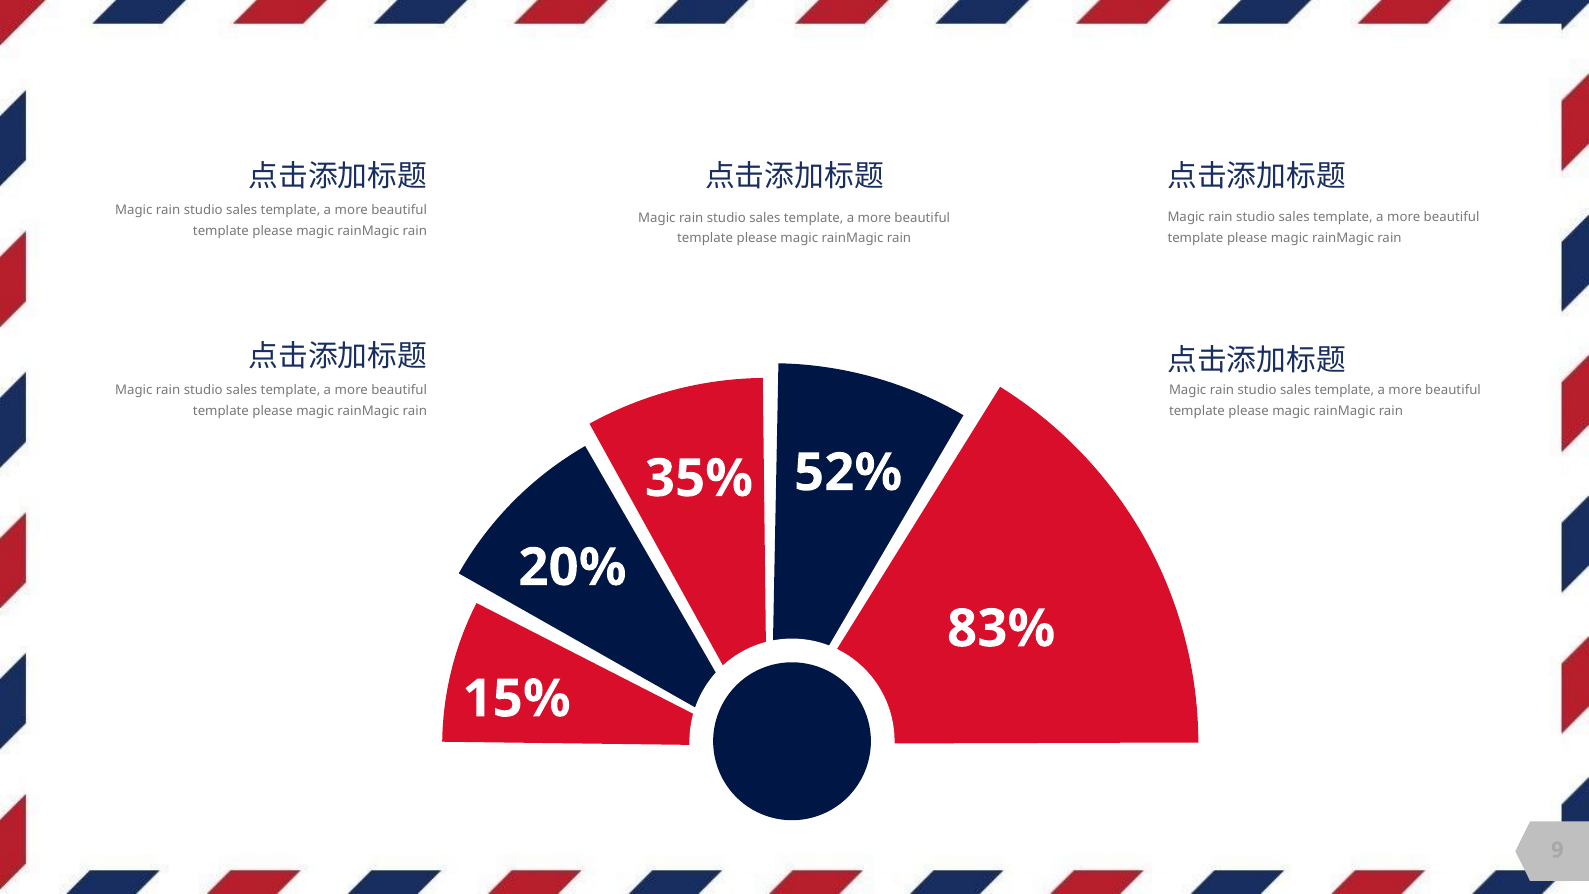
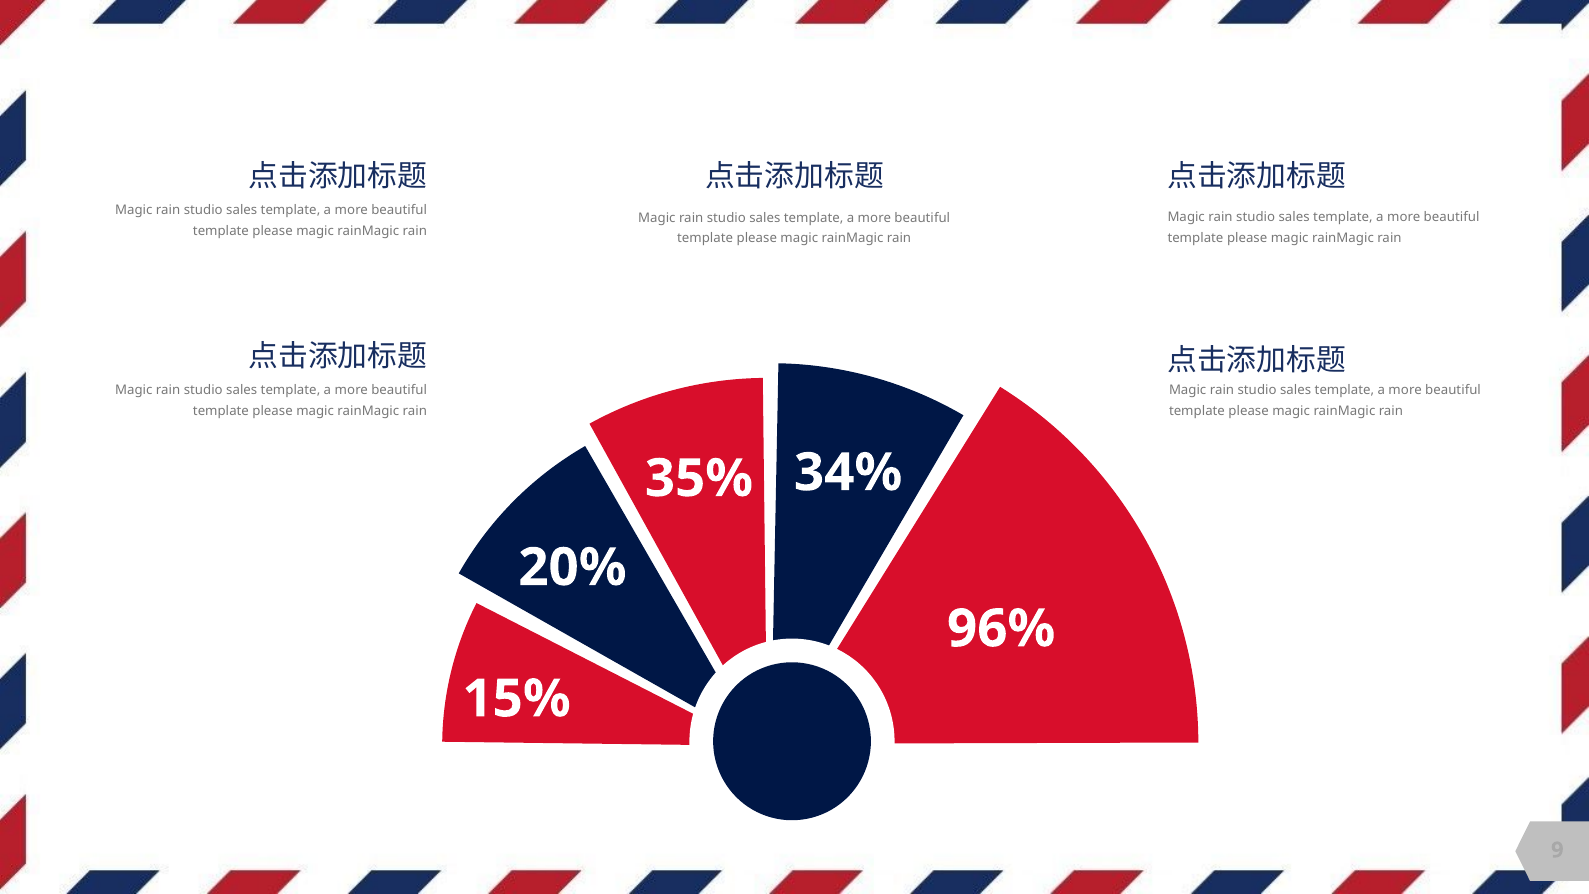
52%: 52% -> 34%
83%: 83% -> 96%
